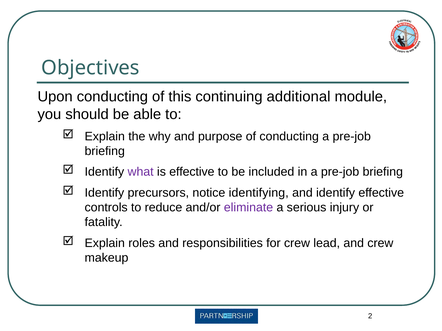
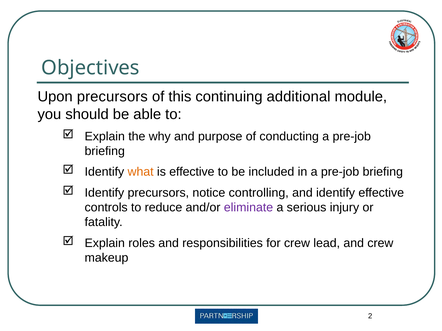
Upon conducting: conducting -> precursors
what colour: purple -> orange
identifying: identifying -> controlling
